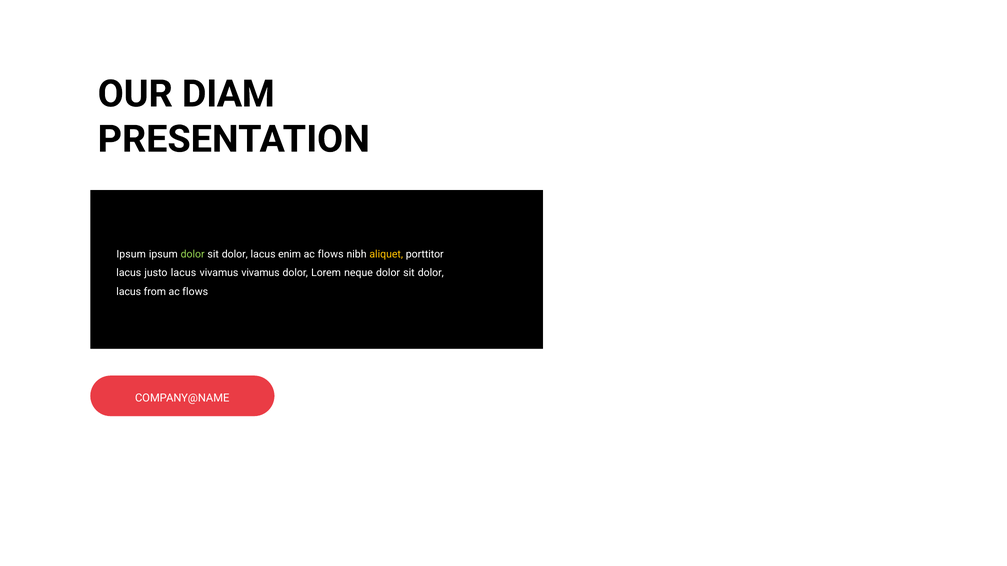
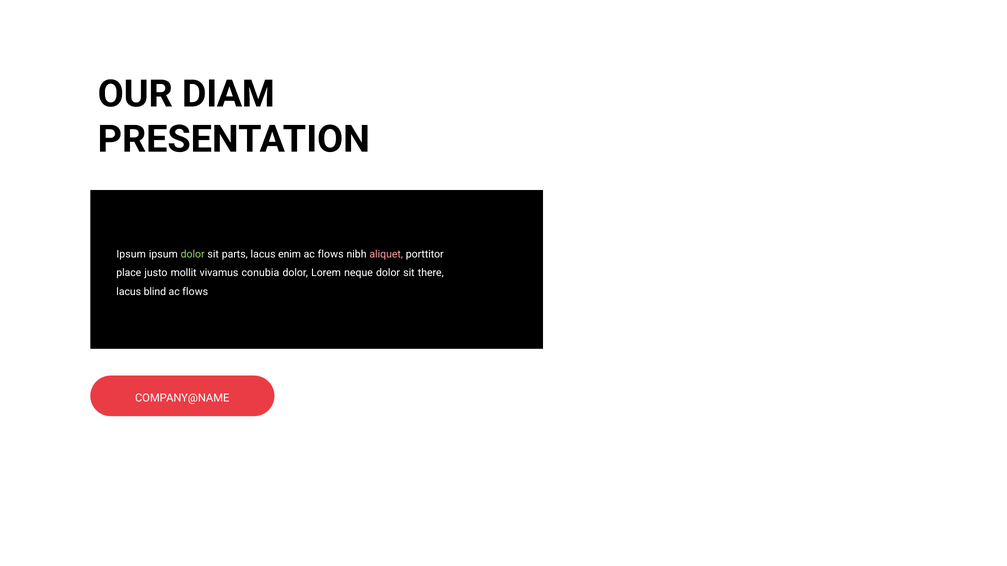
dolor at (235, 254): dolor -> parts
aliquet colour: yellow -> pink
lacus at (129, 273): lacus -> place
justo lacus: lacus -> mollit
vivamus vivamus: vivamus -> conubia
dolor at (431, 273): dolor -> there
from: from -> blind
